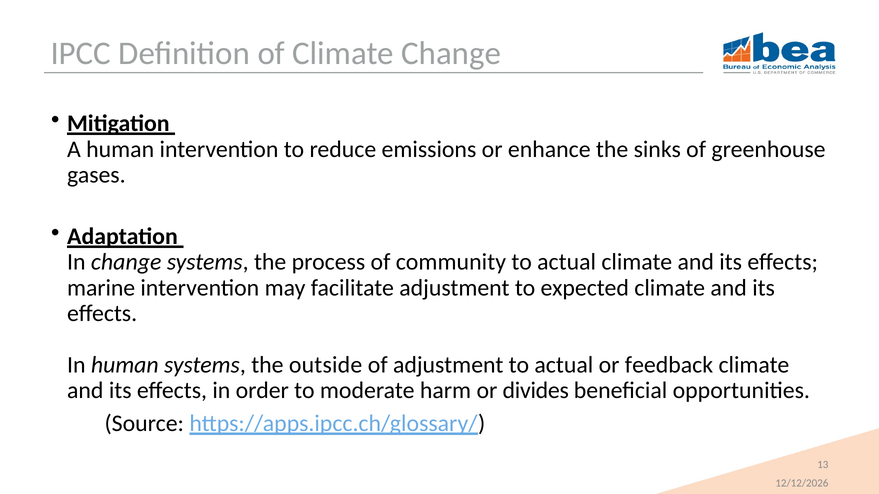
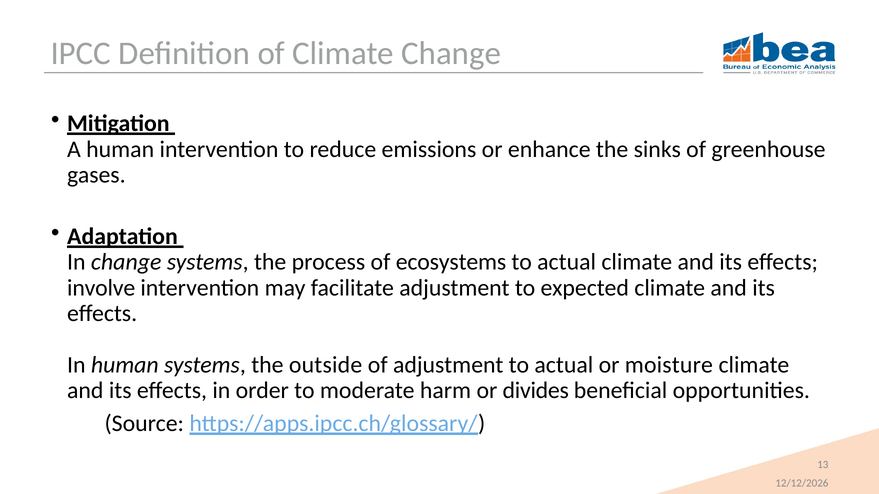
community: community -> ecosystems
marine: marine -> involve
feedback: feedback -> moisture
